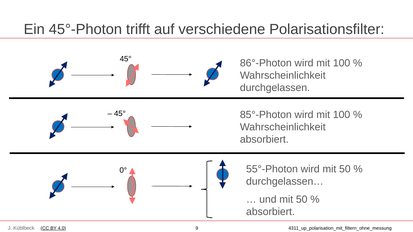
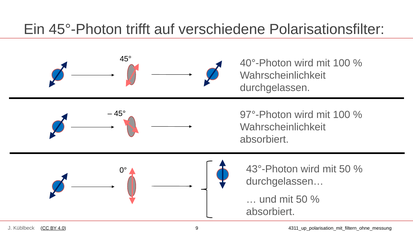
86°-Photon: 86°-Photon -> 40°-Photon
85°-Photon: 85°-Photon -> 97°-Photon
55°-Photon: 55°-Photon -> 43°-Photon
